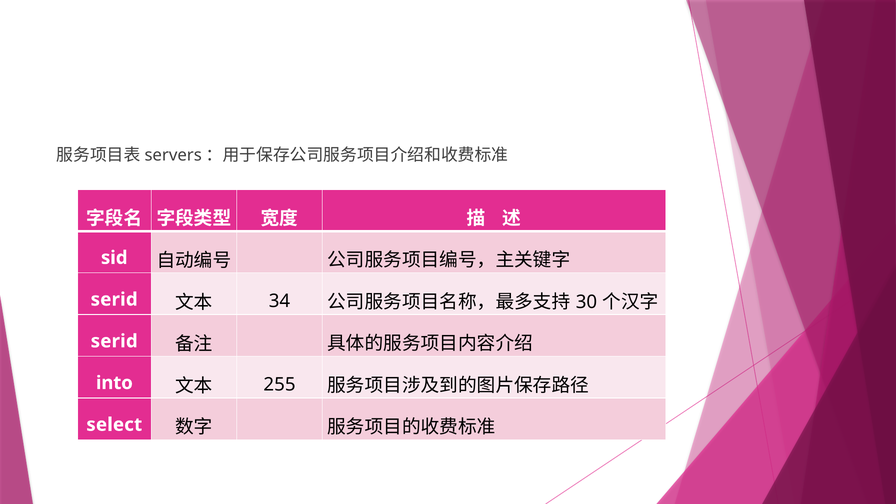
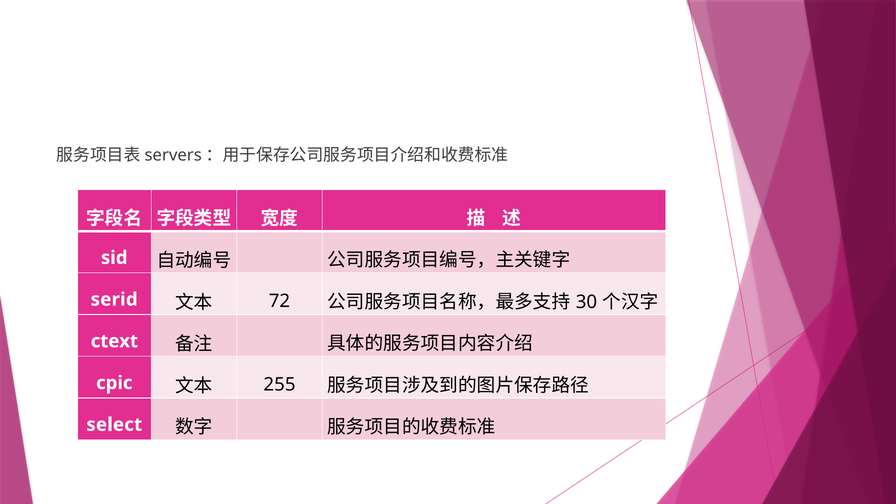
34: 34 -> 72
serid at (114, 341): serid -> ctext
into: into -> cpic
